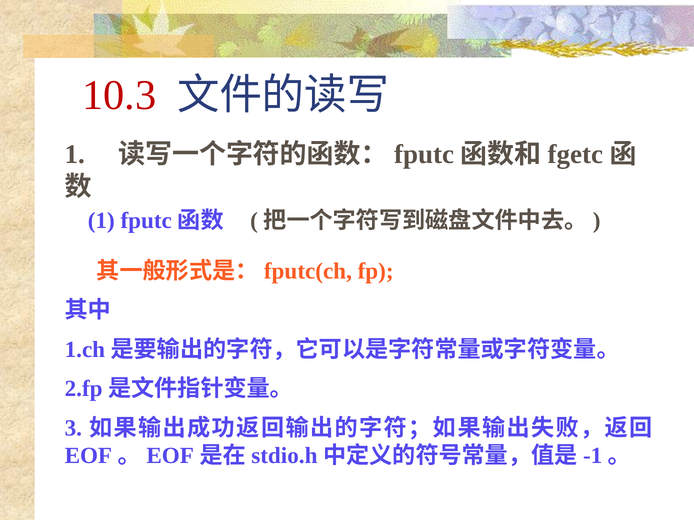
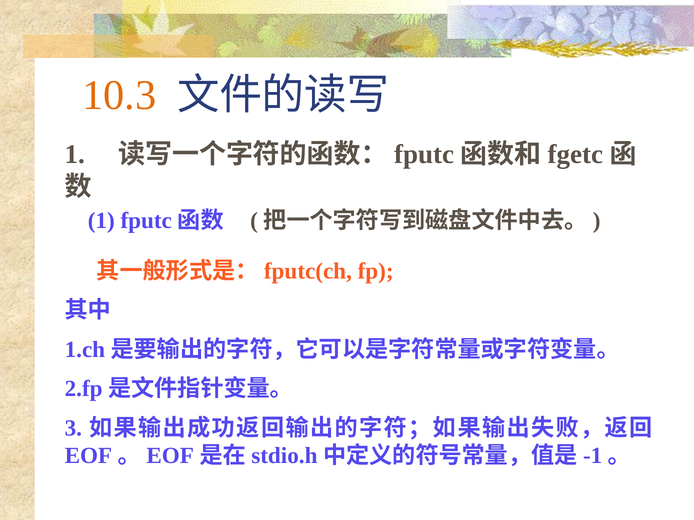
10.3 colour: red -> orange
